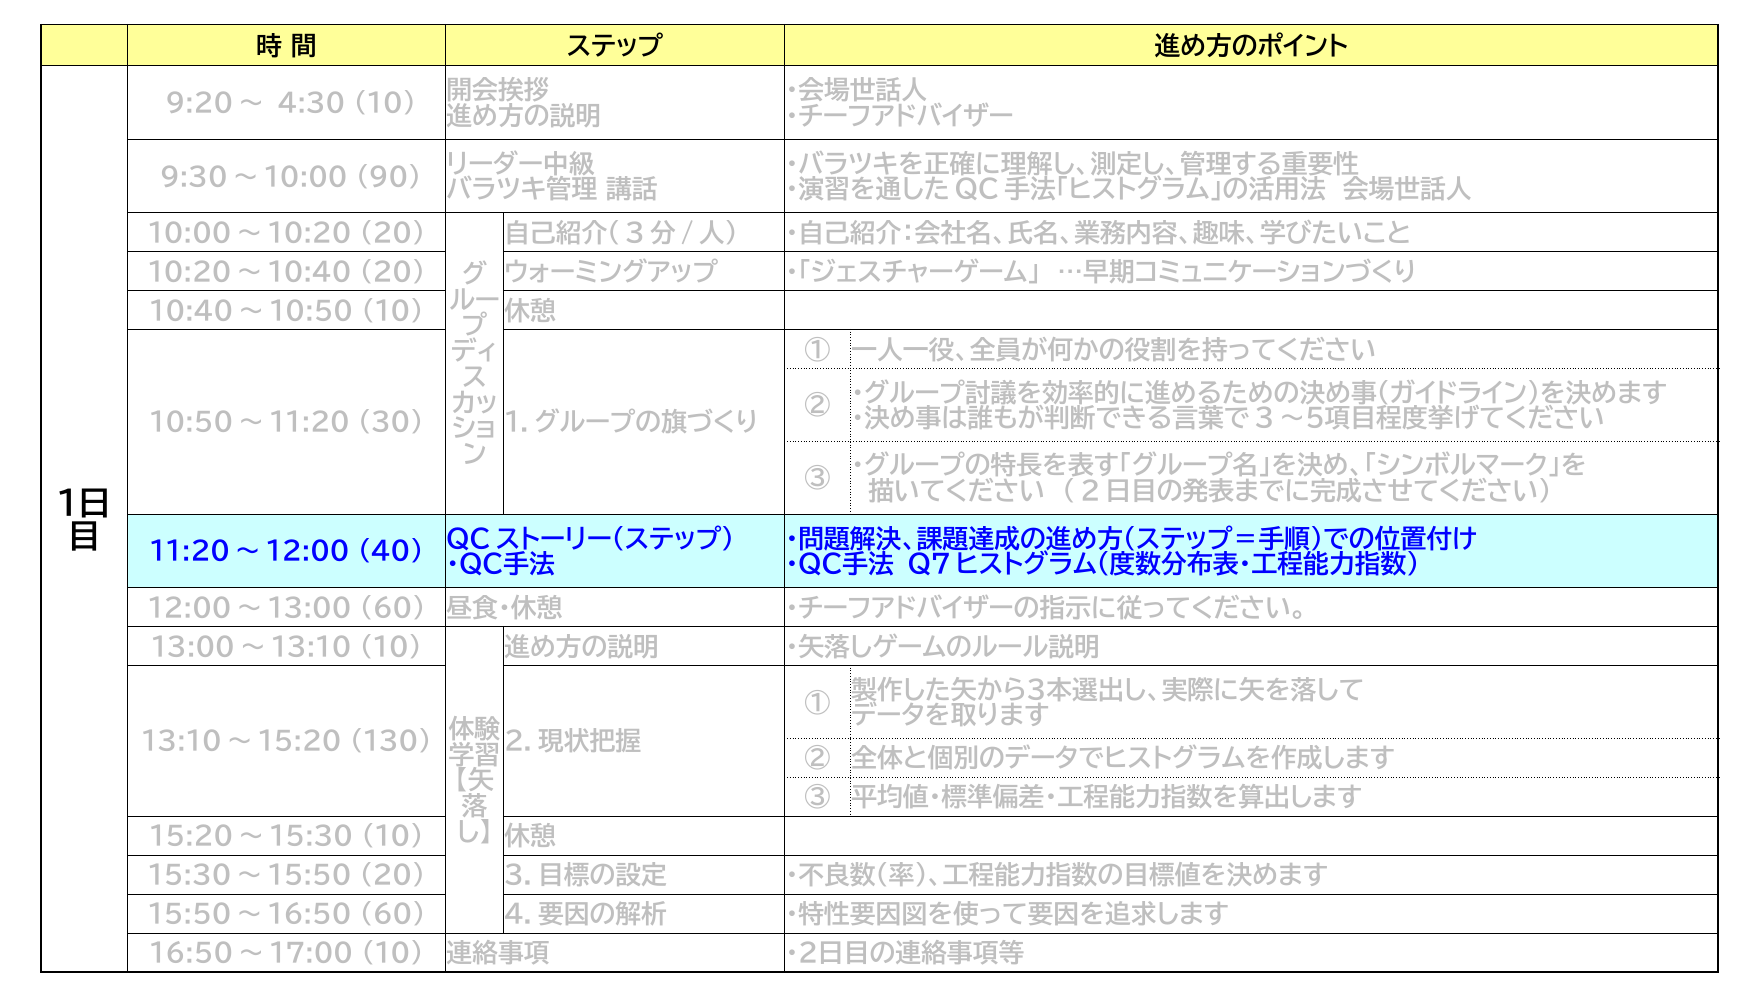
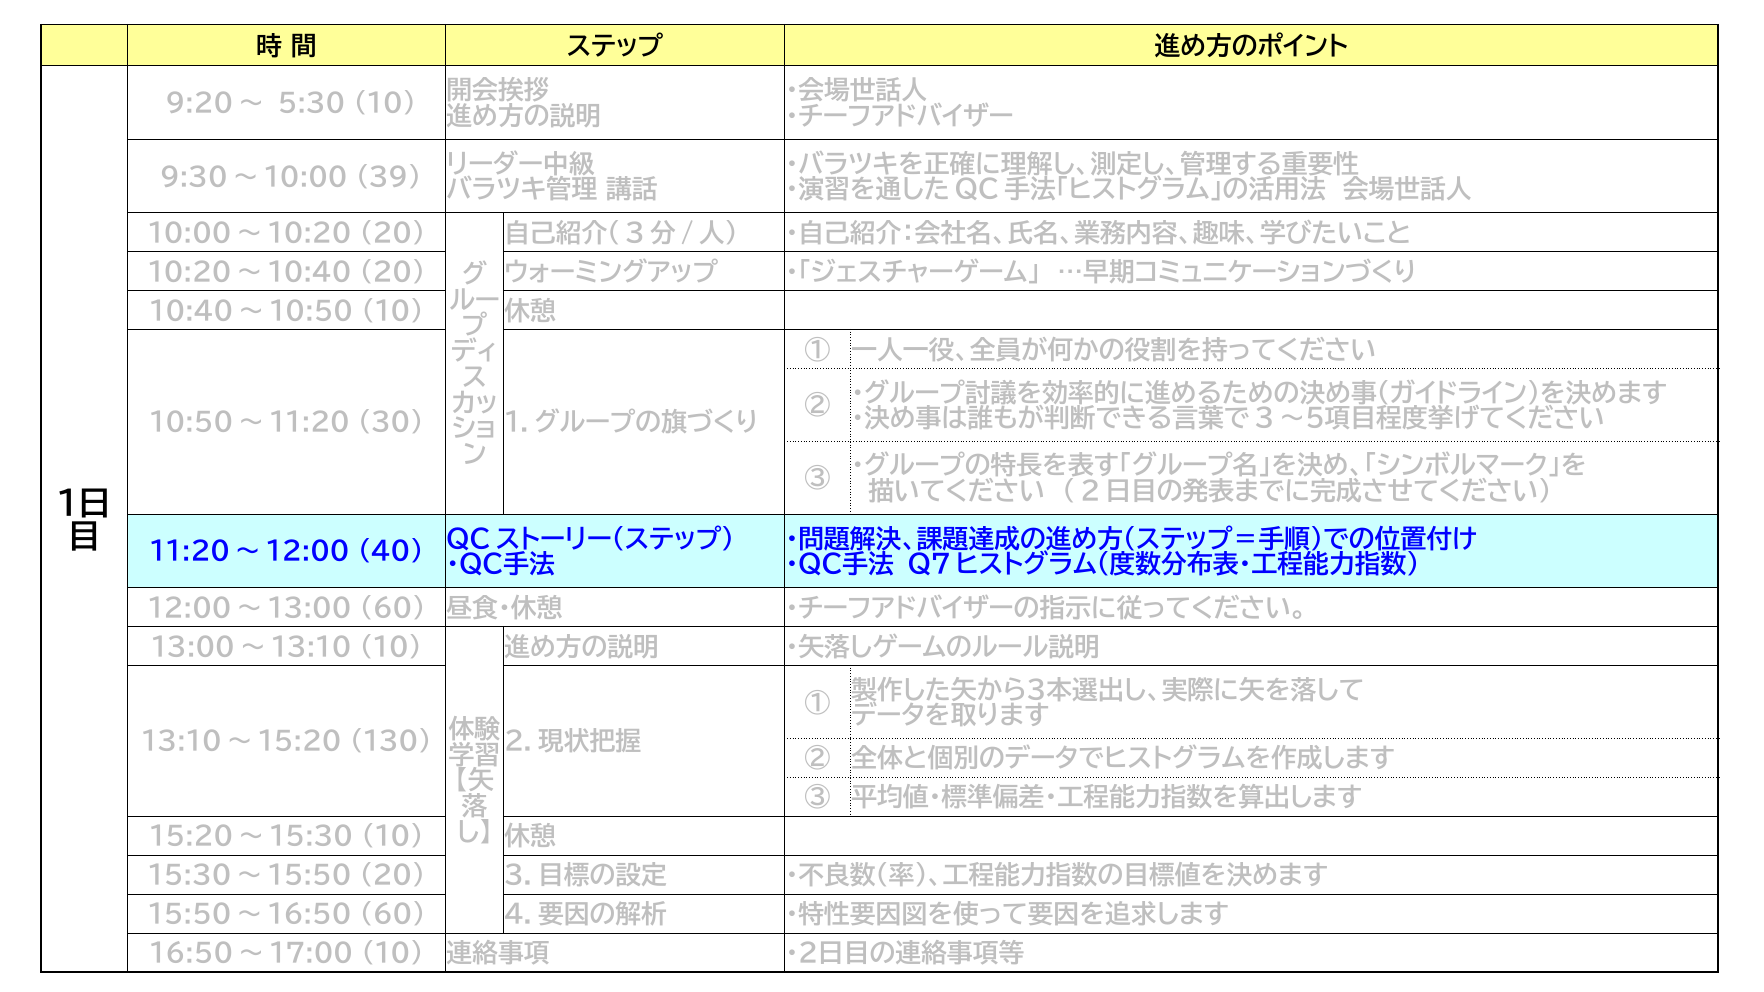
4:30: 4:30 -> 5:30
90: 90 -> 39
